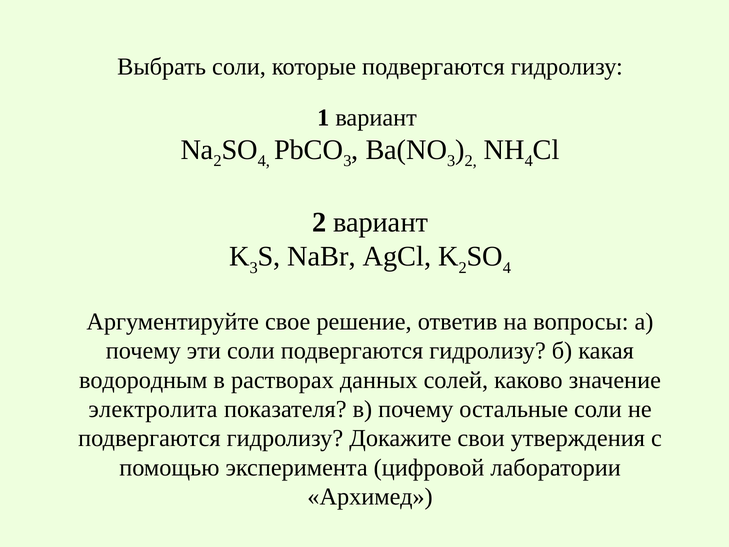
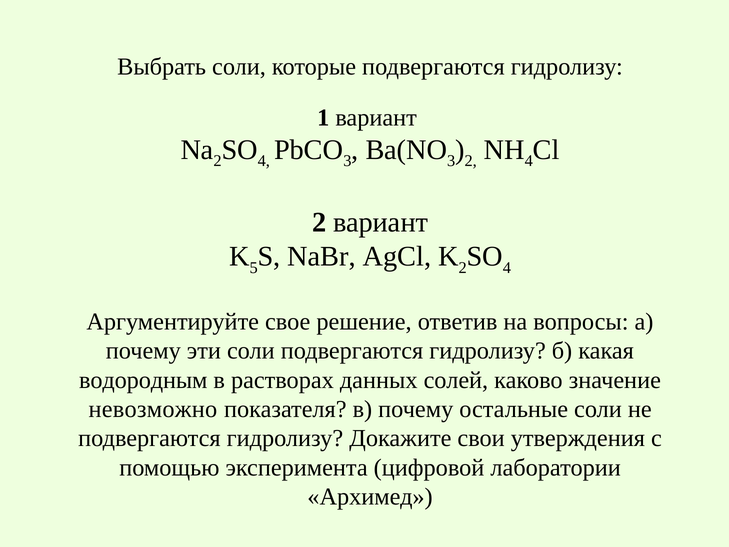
3 at (254, 267): 3 -> 5
электролита: электролита -> невозможно
